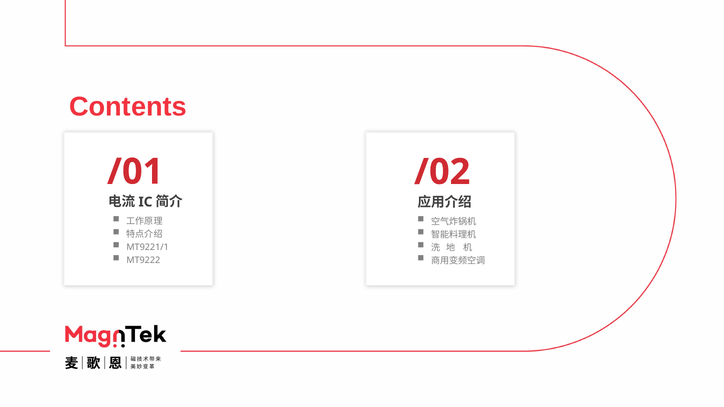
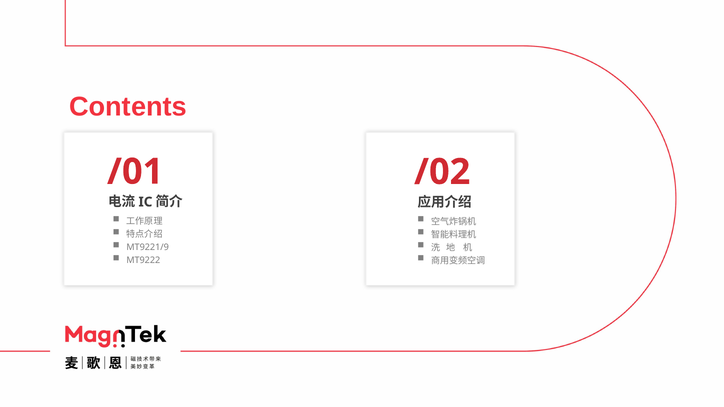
MT9221/1: MT9221/1 -> MT9221/9
